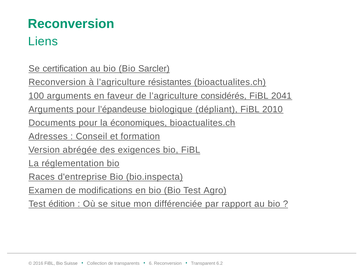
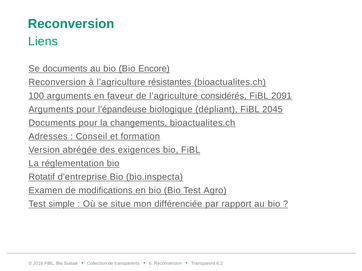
Se certification: certification -> documents
Sarcler: Sarcler -> Encore
2041: 2041 -> 2091
2010: 2010 -> 2045
économiques: économiques -> changements
Races: Races -> Rotatif
édition: édition -> simple
